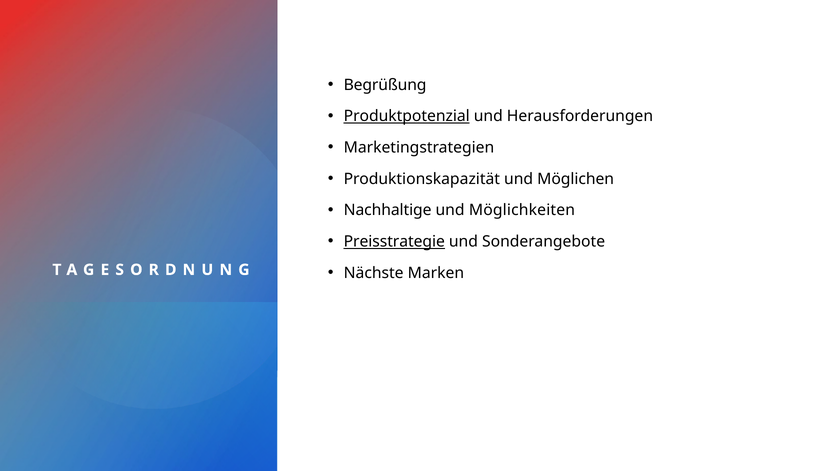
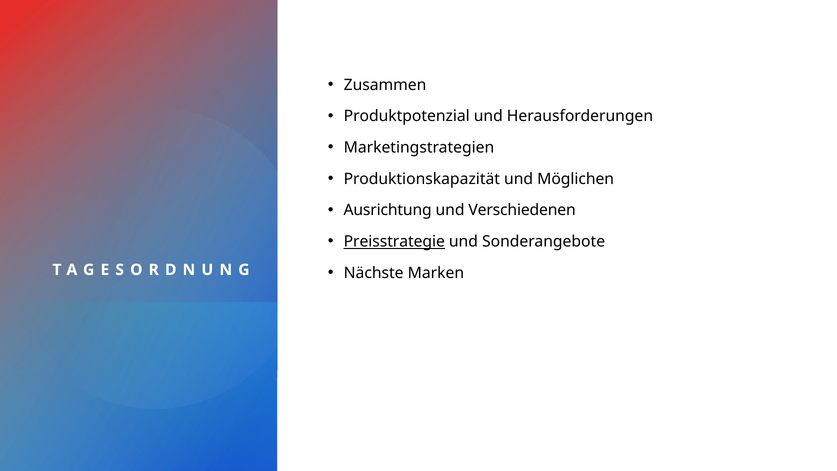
Begrüßung: Begrüßung -> Zusammen
Produktpotenzial underline: present -> none
Nachhaltige: Nachhaltige -> Ausrichtung
Möglichkeiten: Möglichkeiten -> Verschiedenen
